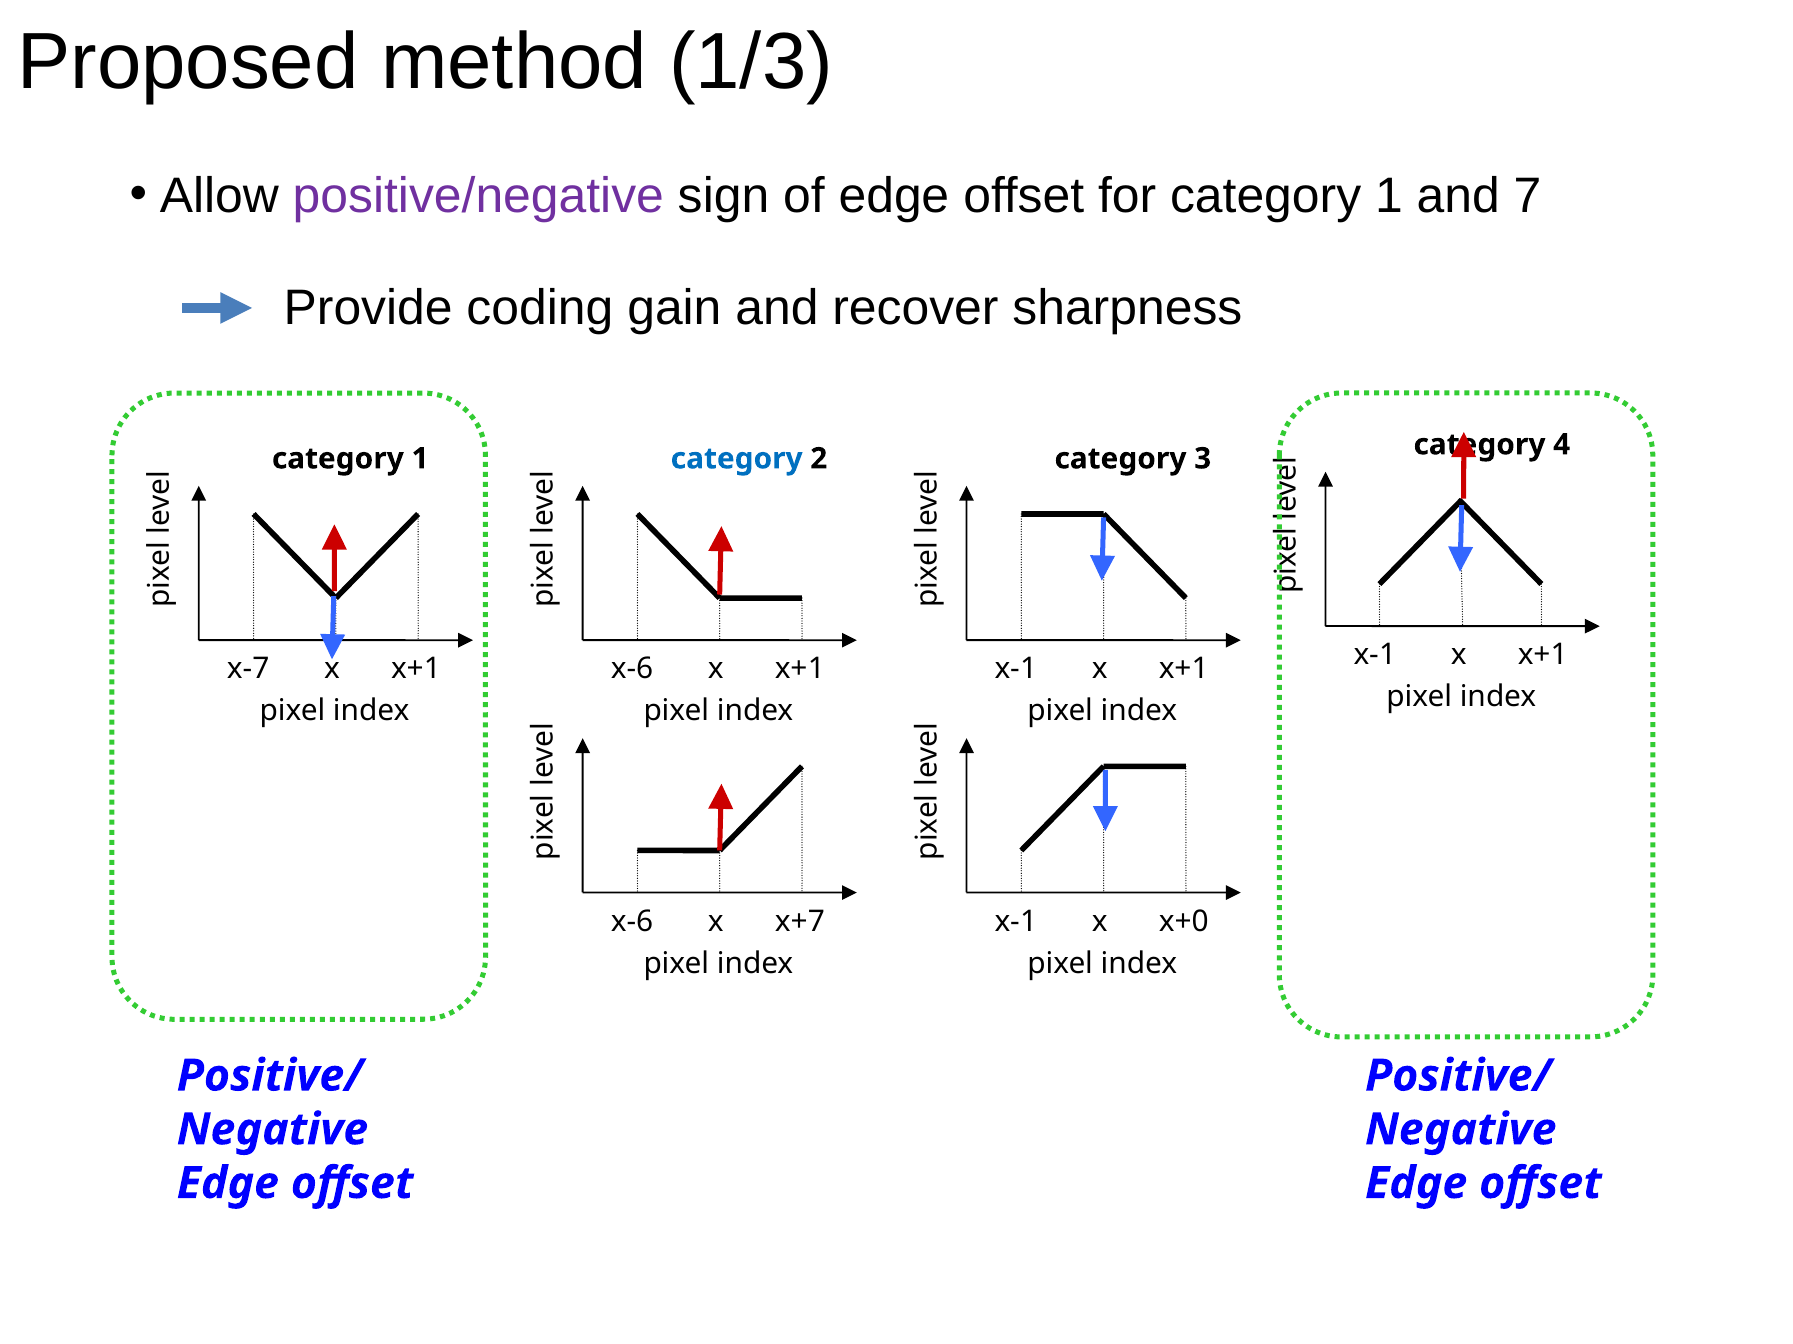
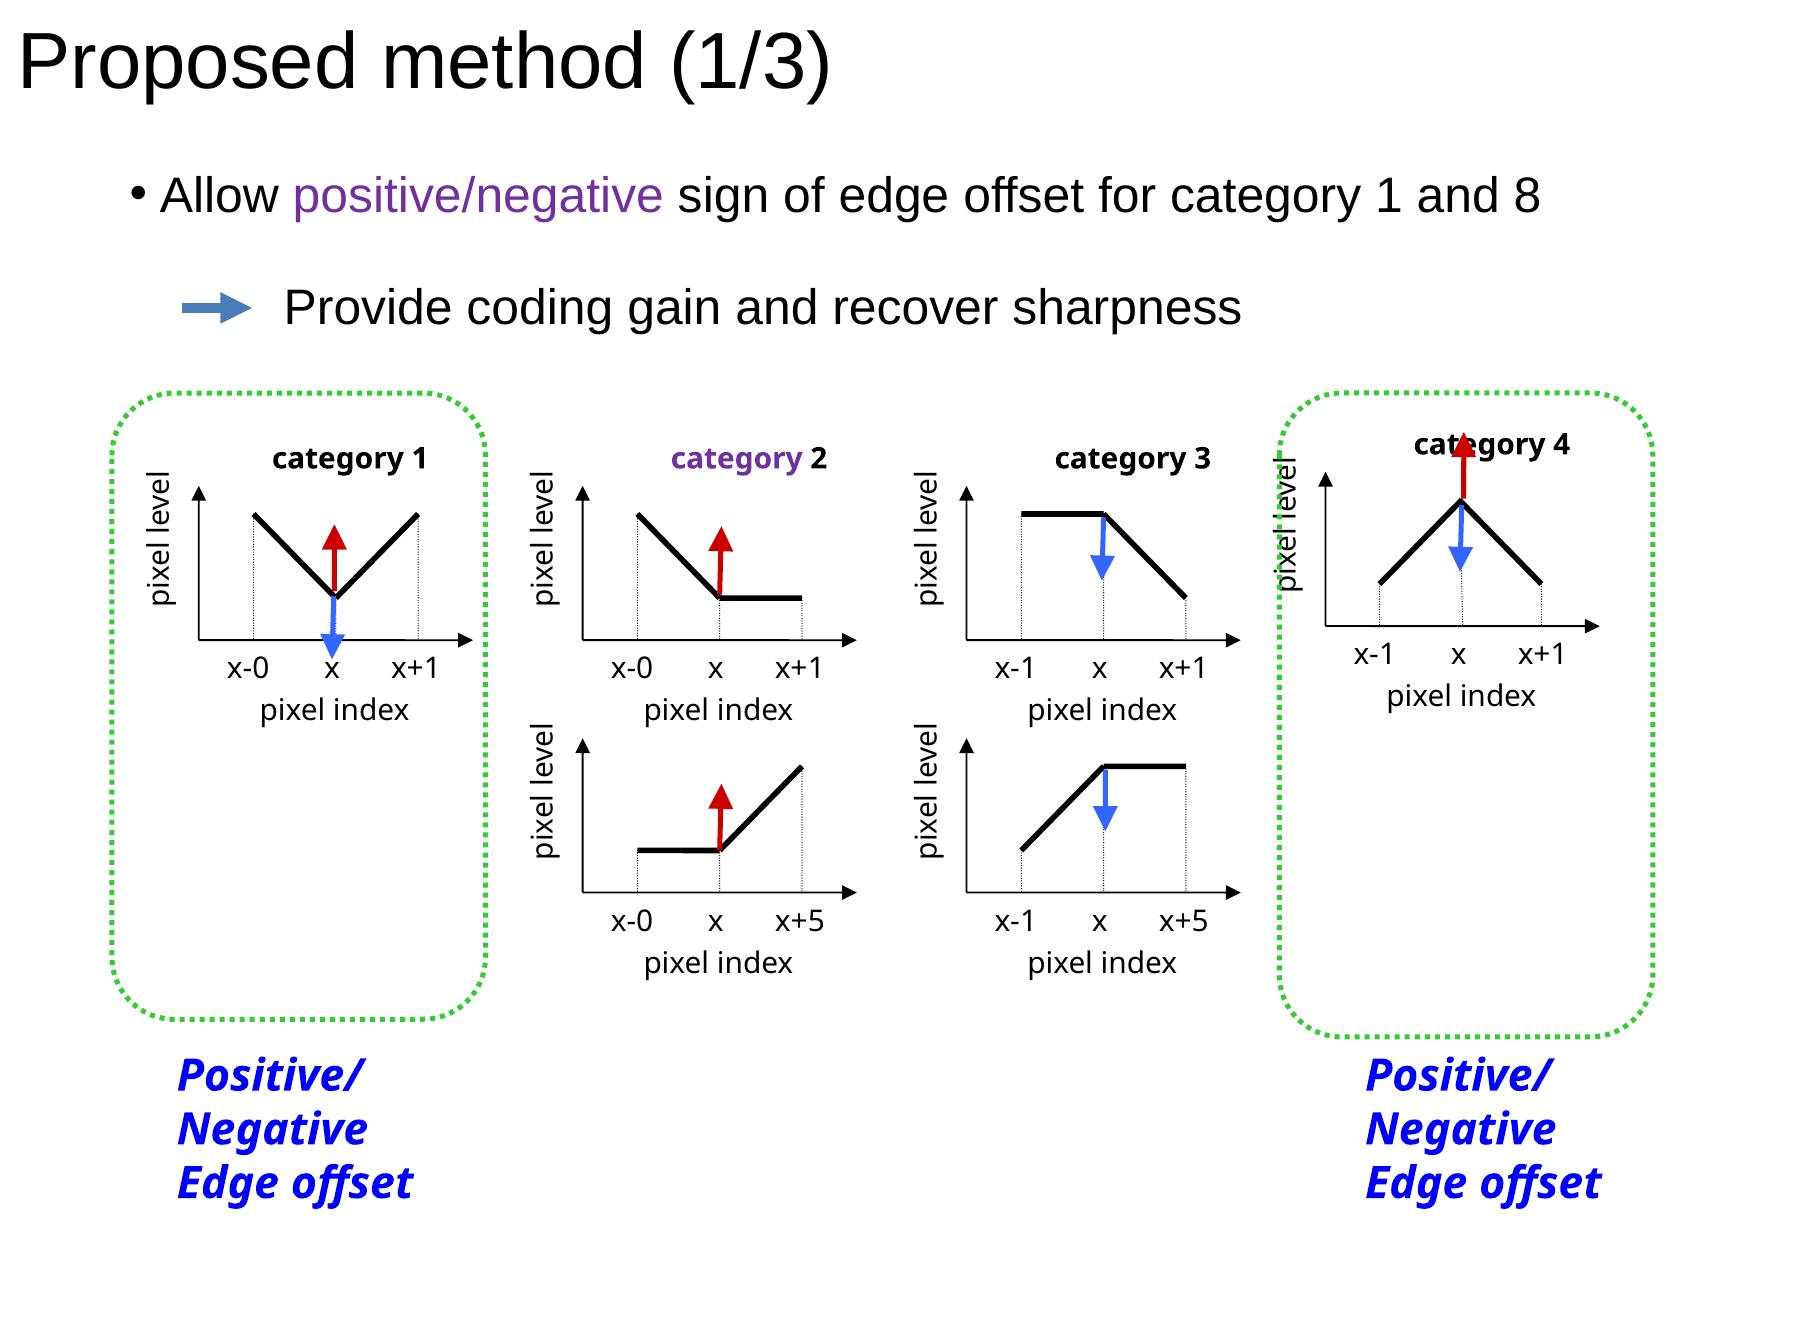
7: 7 -> 8
category at (737, 459) colour: blue -> purple
x-7 at (248, 669): x-7 -> x-0
x-6 at (632, 669): x-6 -> x-0
x-6 at (632, 922): x-6 -> x-0
x+7 at (800, 922): x+7 -> x+5
x-1 x x+0: x+0 -> x+5
